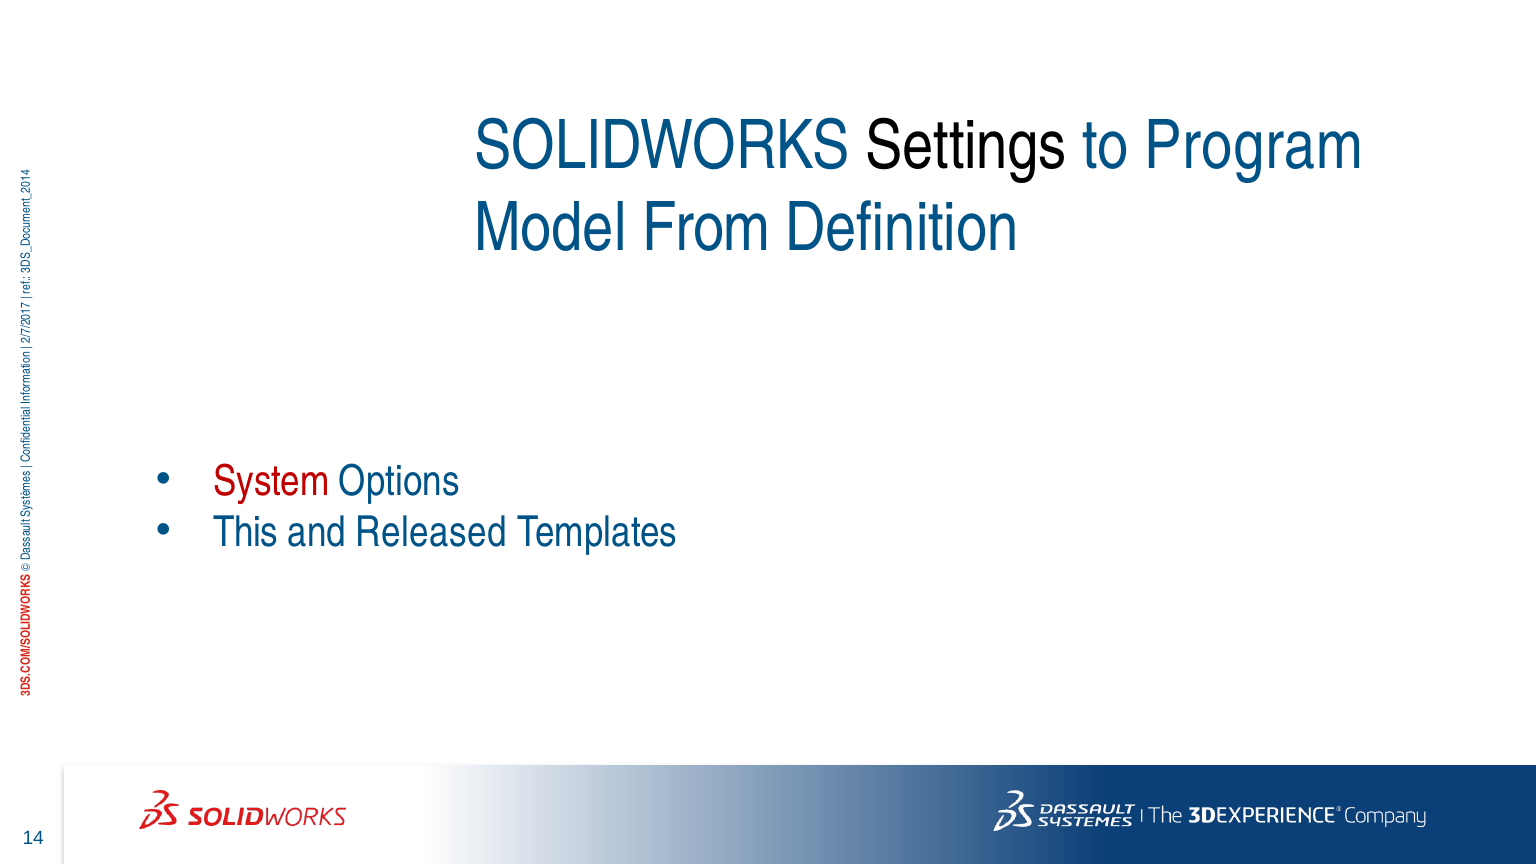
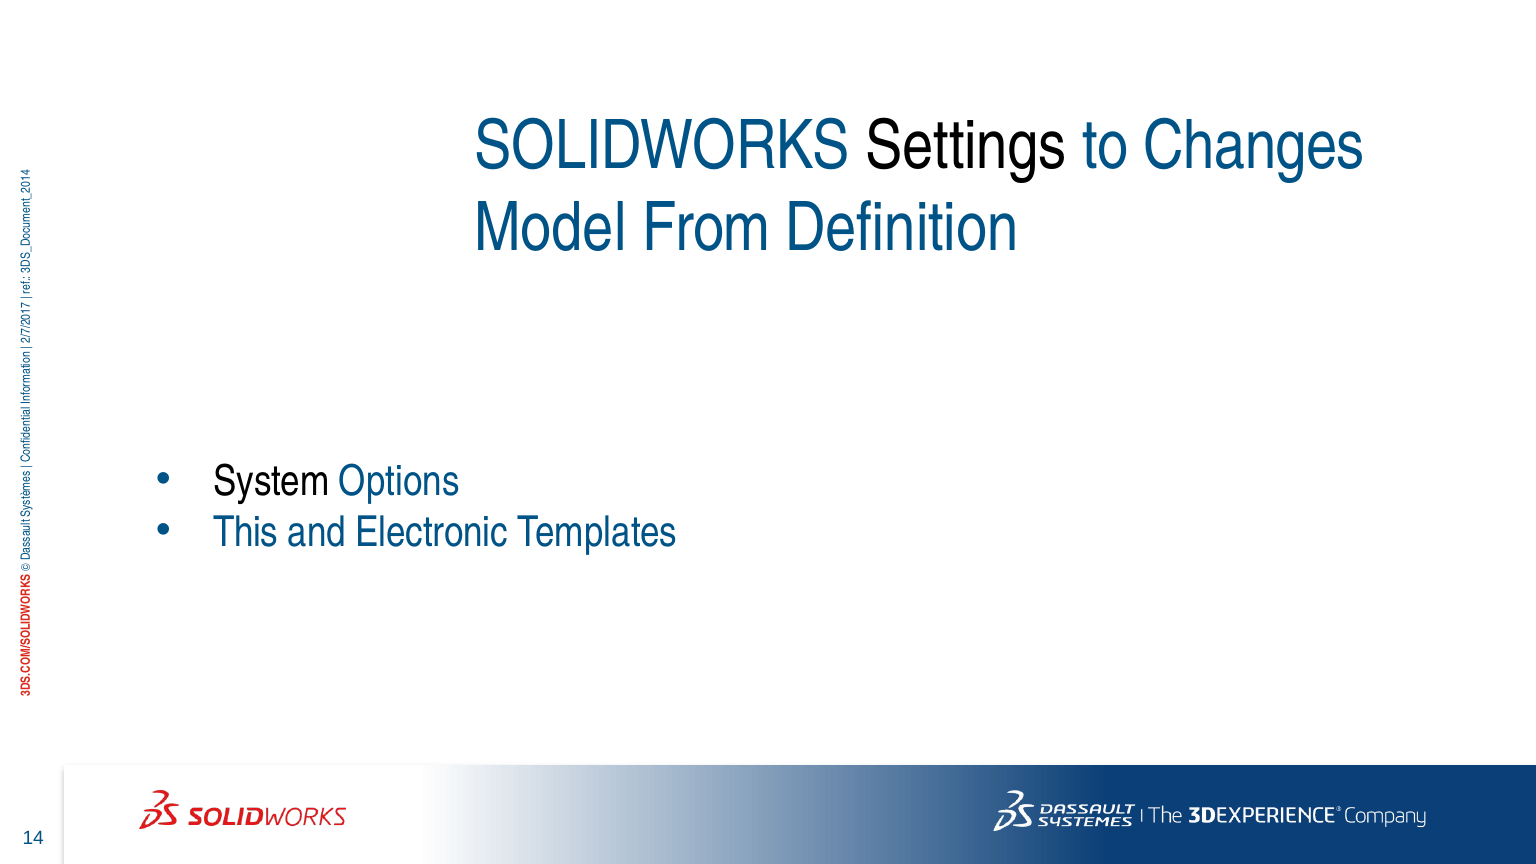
Program: Program -> Changes
System colour: red -> black
Released: Released -> Electronic
